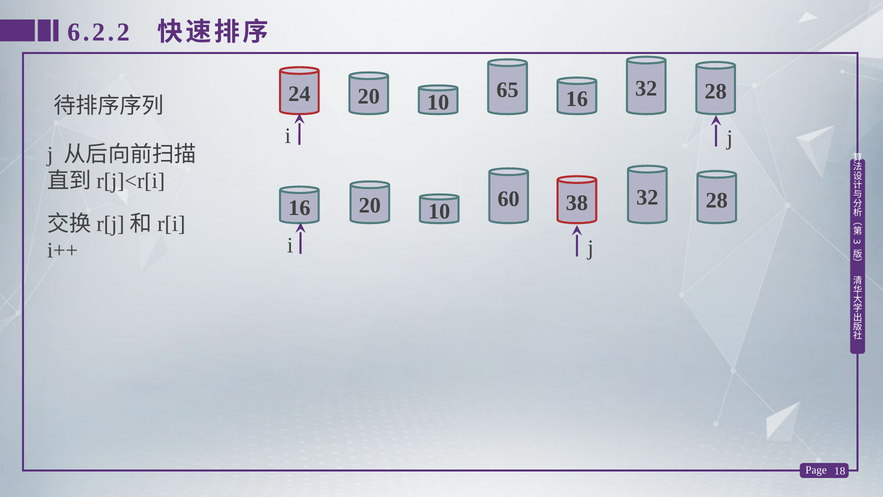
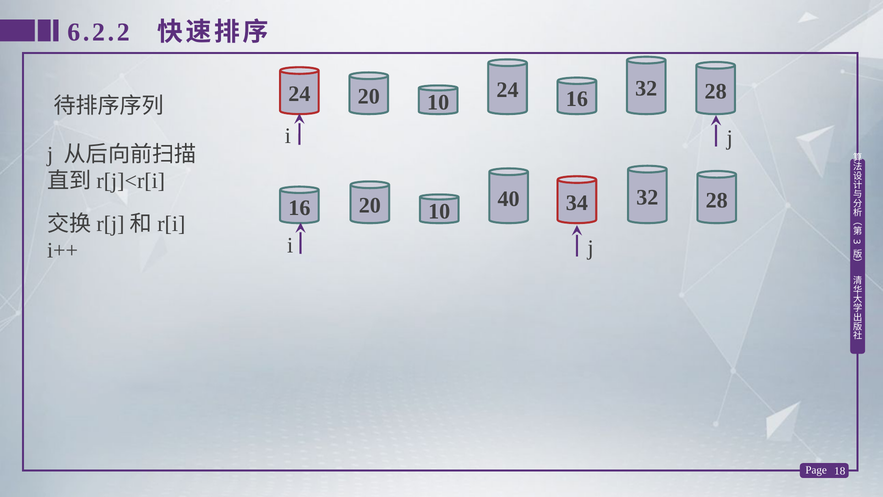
20 65: 65 -> 24
60: 60 -> 40
38: 38 -> 34
